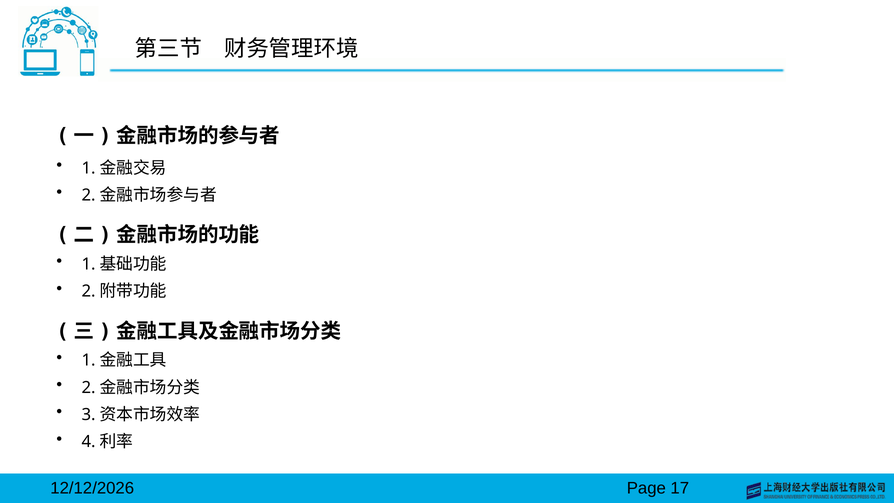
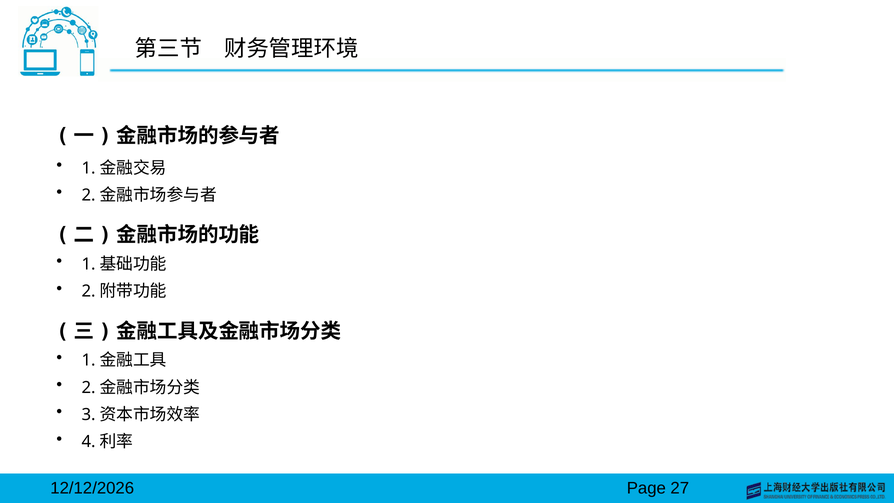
17: 17 -> 27
